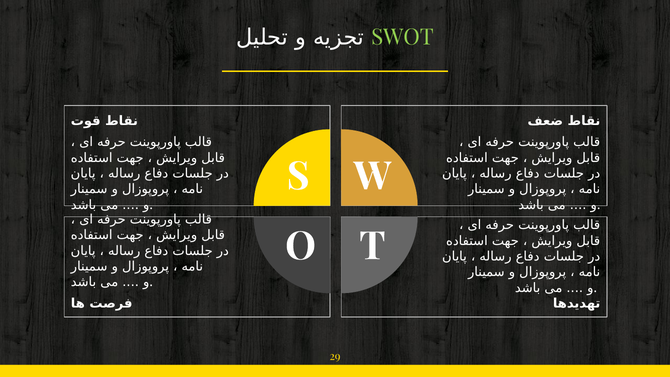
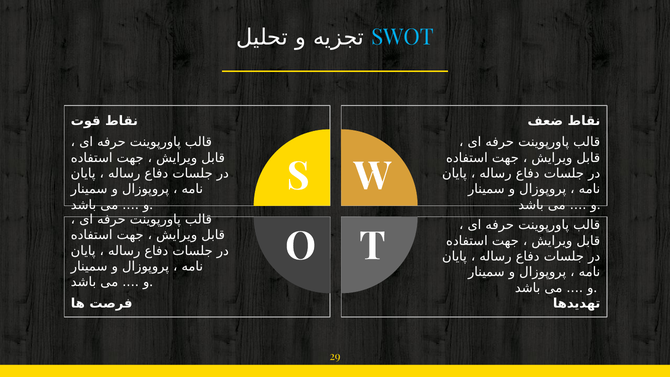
SWOT colour: light green -> light blue
